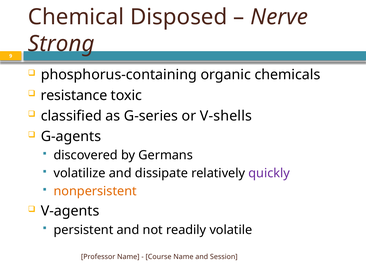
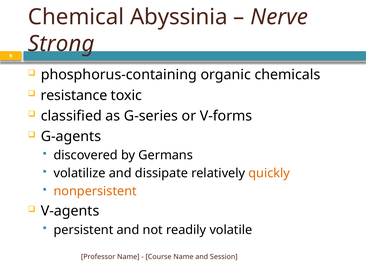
Disposed: Disposed -> Abyssinia
V-shells: V-shells -> V-forms
quickly colour: purple -> orange
